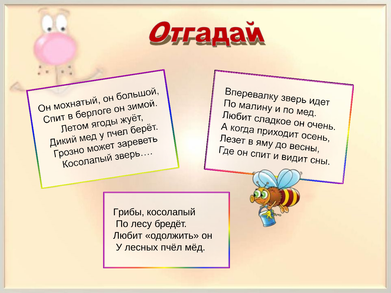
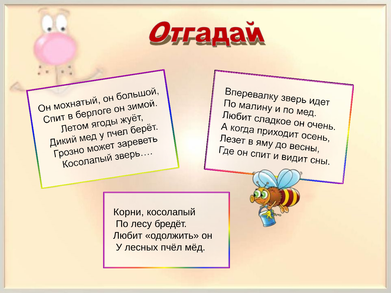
Грибы: Грибы -> Корни
